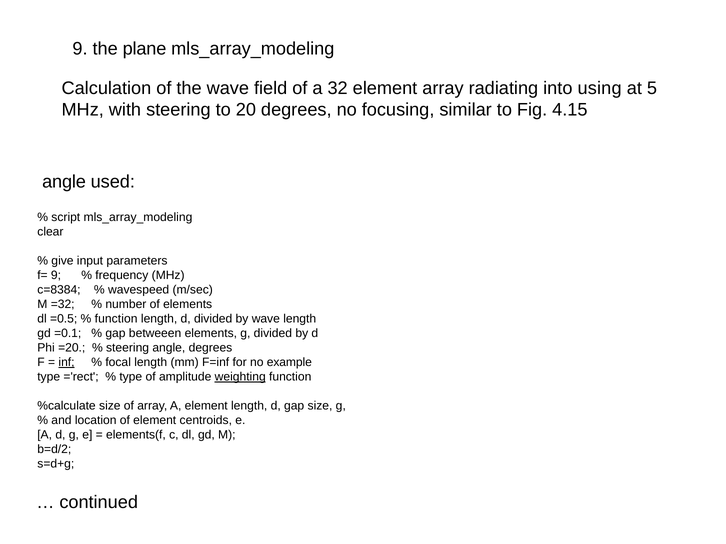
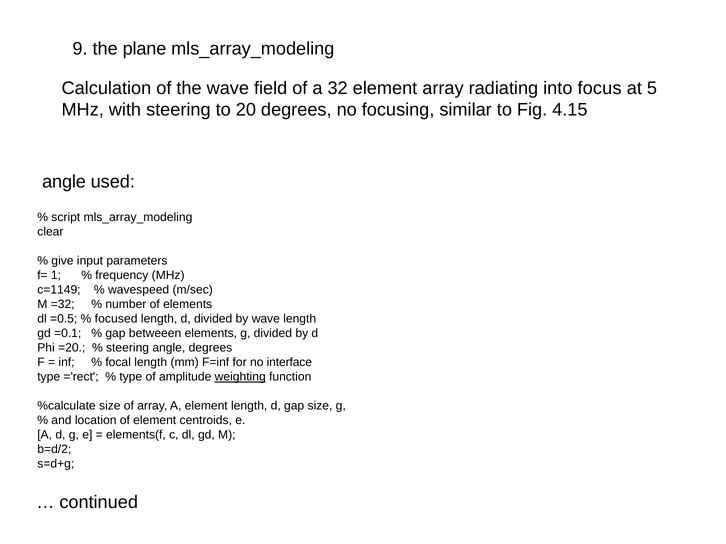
using: using -> focus
f= 9: 9 -> 1
c=8384: c=8384 -> c=1149
function at (116, 319): function -> focused
inf underline: present -> none
example: example -> interface
